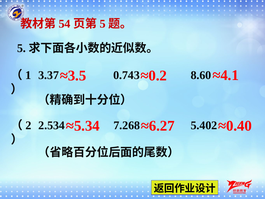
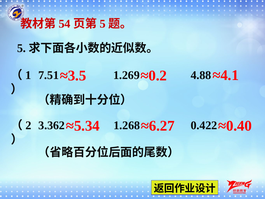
3.37: 3.37 -> 7.51
0.743: 0.743 -> 1.269
8.60: 8.60 -> 4.88
2.534: 2.534 -> 3.362
7.268: 7.268 -> 1.268
5.402: 5.402 -> 0.422
